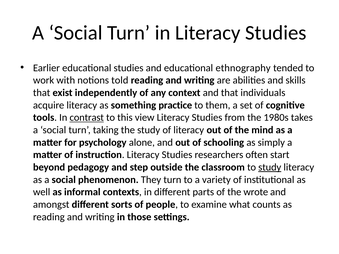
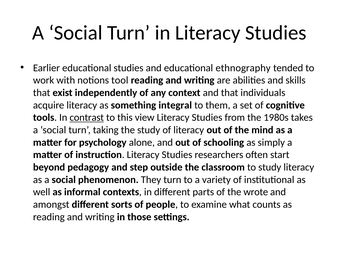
told: told -> tool
practice: practice -> integral
study at (270, 167) underline: present -> none
